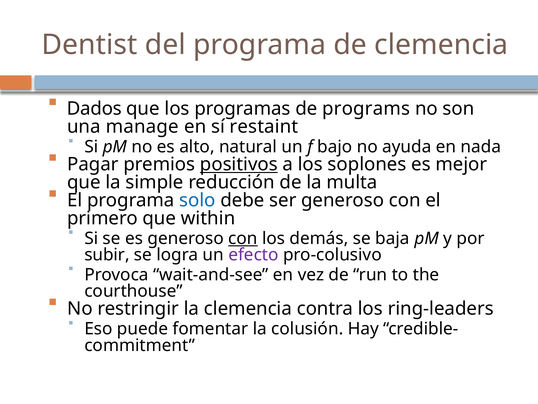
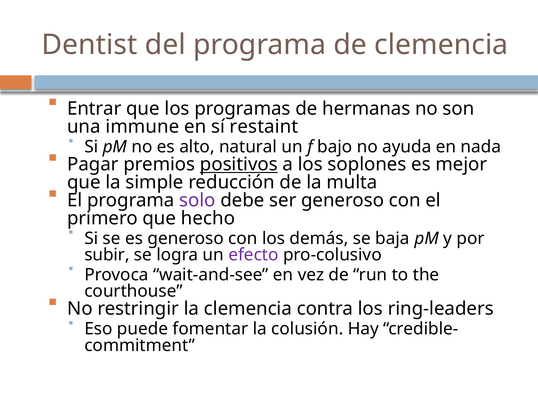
Dados: Dados -> Entrar
programs: programs -> hermanas
manage: manage -> immune
solo colour: blue -> purple
within: within -> hecho
con at (243, 238) underline: present -> none
